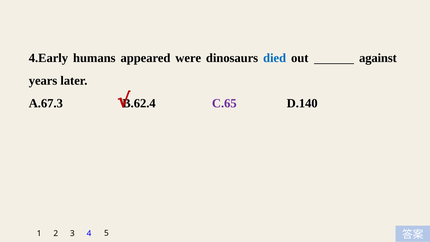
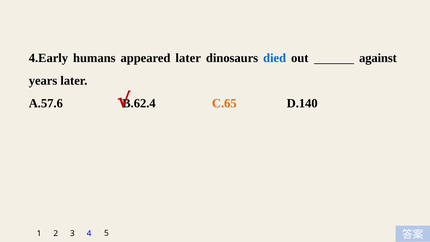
appeared were: were -> later
A.67.3: A.67.3 -> A.57.6
C.65 colour: purple -> orange
